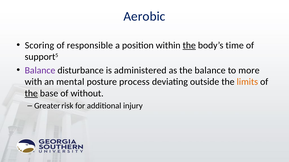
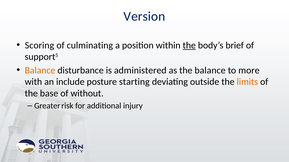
Aerobic: Aerobic -> Version
responsible: responsible -> culminating
time: time -> brief
Balance at (40, 71) colour: purple -> orange
mental: mental -> include
process: process -> starting
the at (31, 94) underline: present -> none
